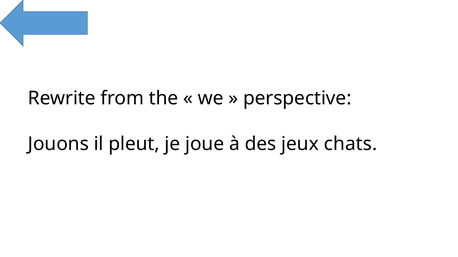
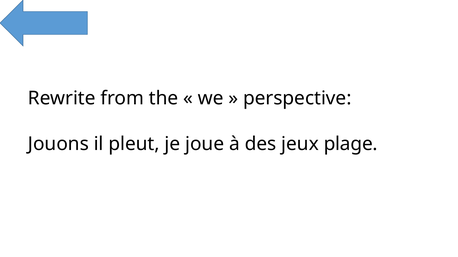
chats: chats -> plage
